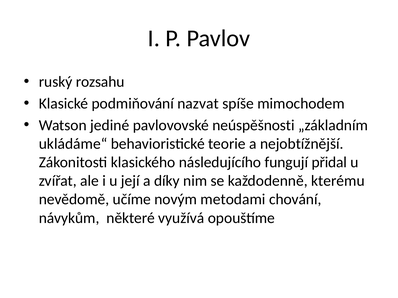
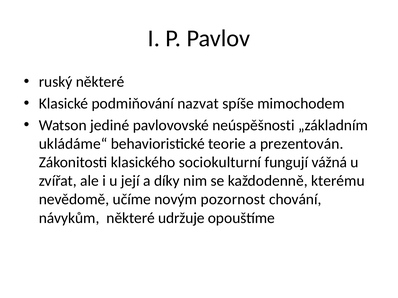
ruský rozsahu: rozsahu -> některé
nejobtížnější: nejobtížnější -> prezentován
následujícího: následujícího -> sociokulturní
přidal: přidal -> vážná
metodami: metodami -> pozornost
využívá: využívá -> udržuje
